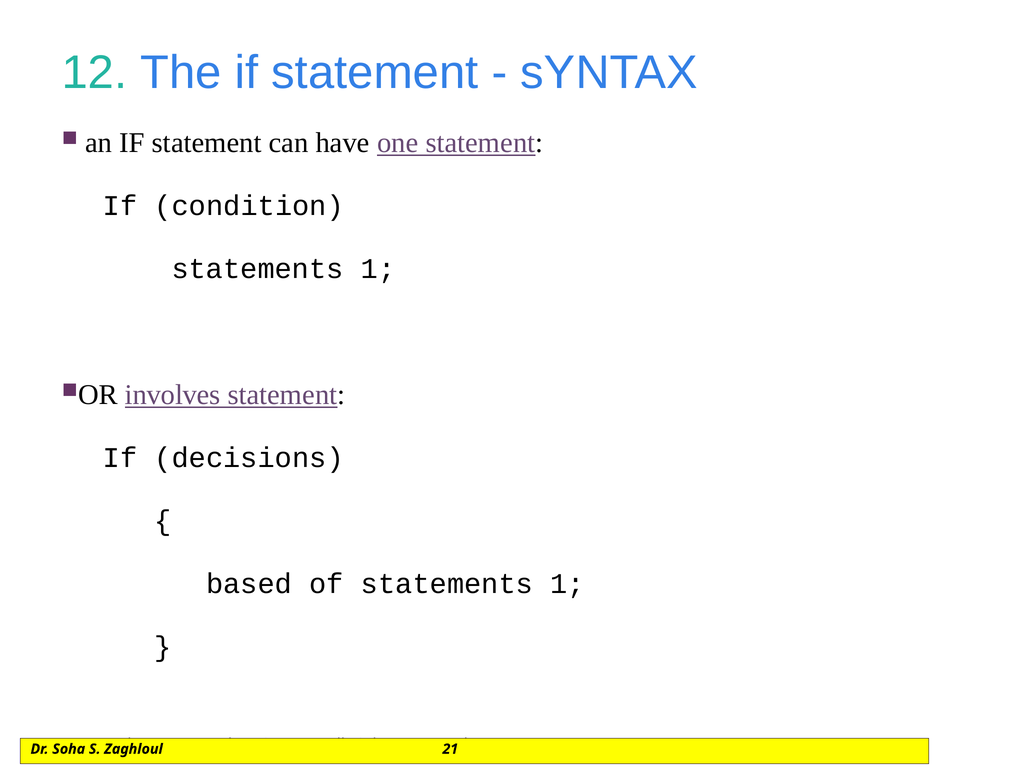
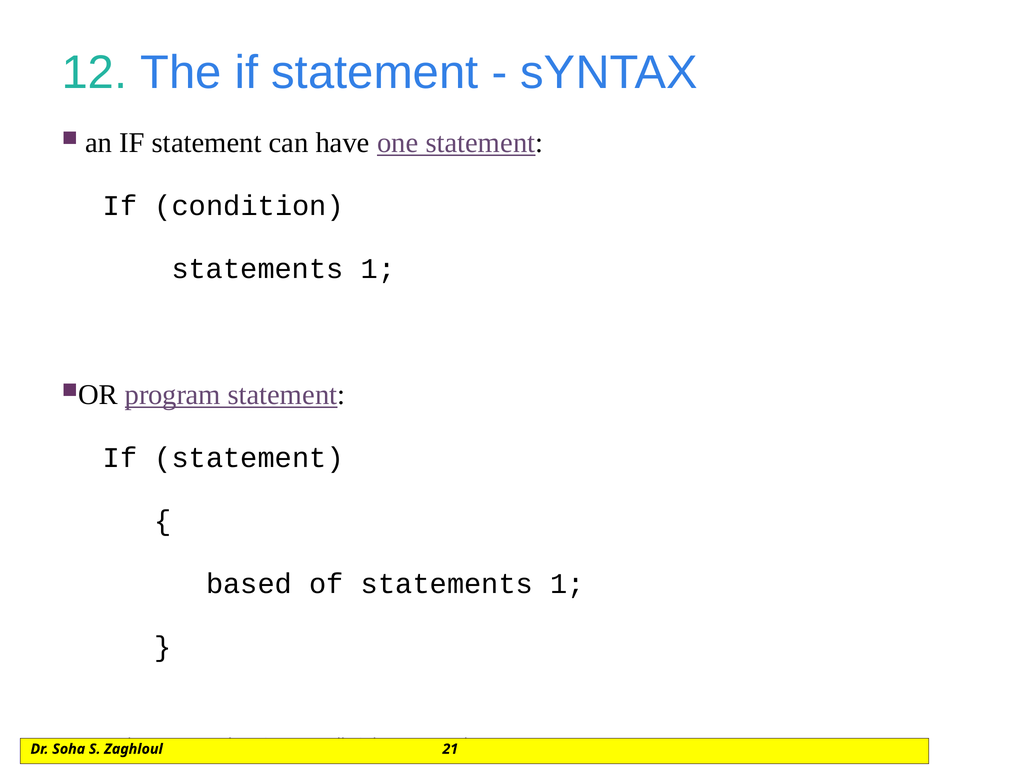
involves: involves -> program
decisions at (249, 458): decisions -> statement
